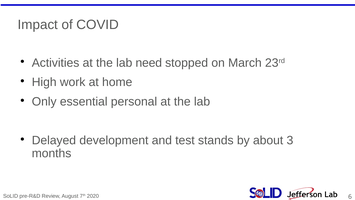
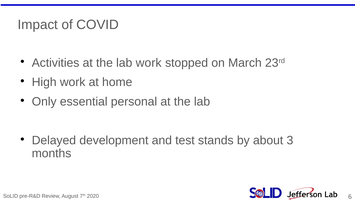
lab need: need -> work
